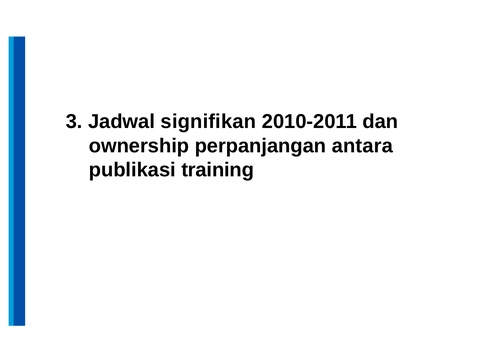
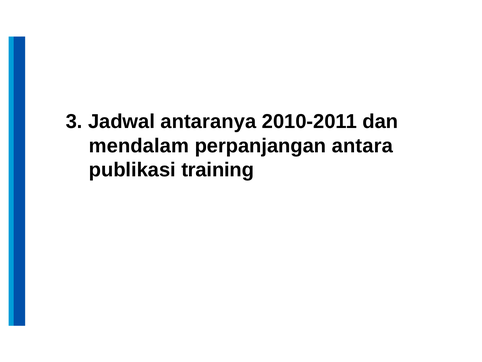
signifikan: signifikan -> antaranya
ownership: ownership -> mendalam
